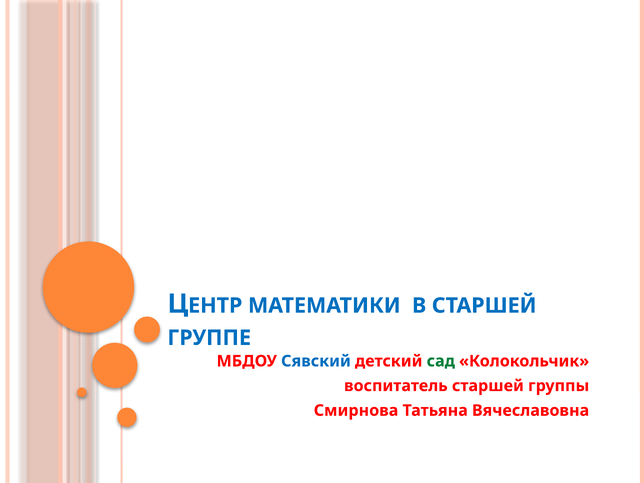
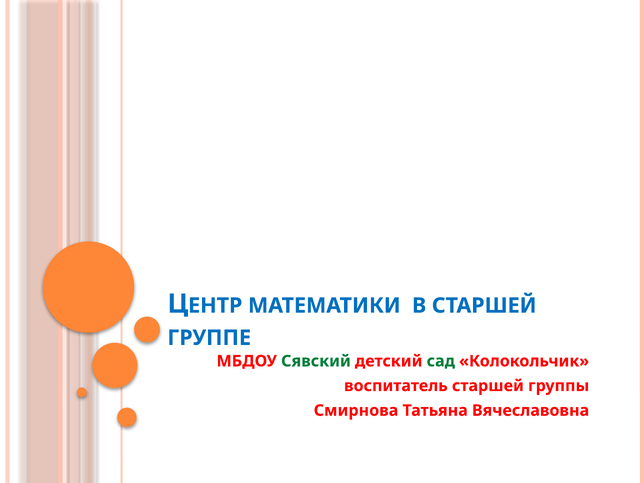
Сявский colour: blue -> green
